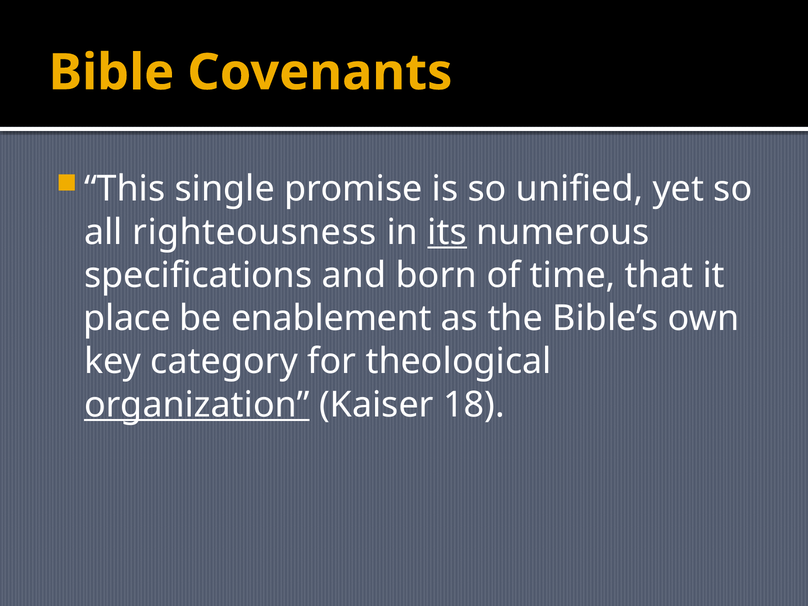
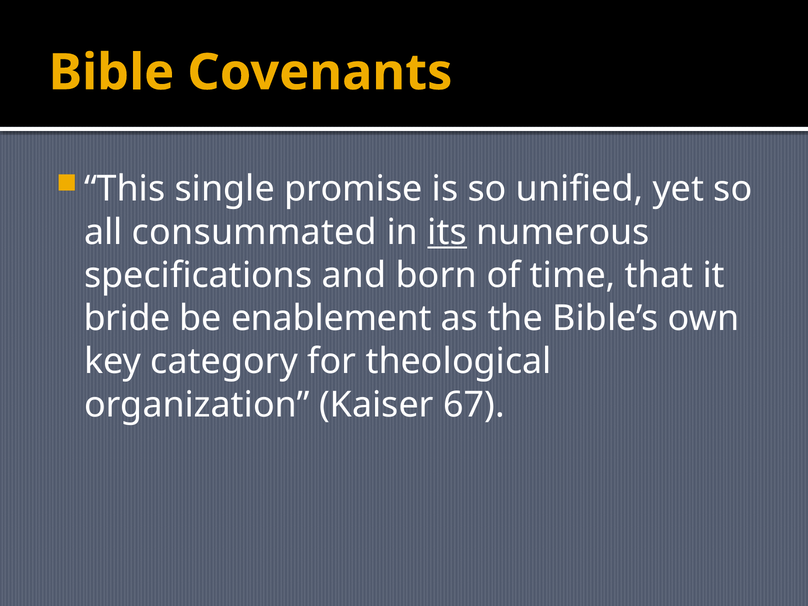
righteousness: righteousness -> consummated
place: place -> bride
organization underline: present -> none
18: 18 -> 67
